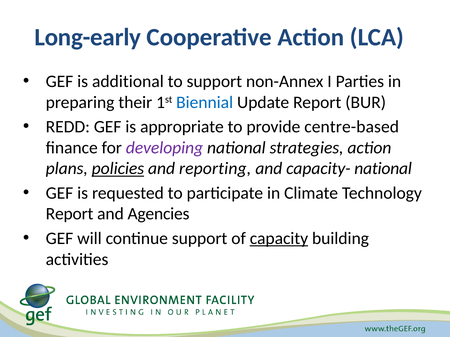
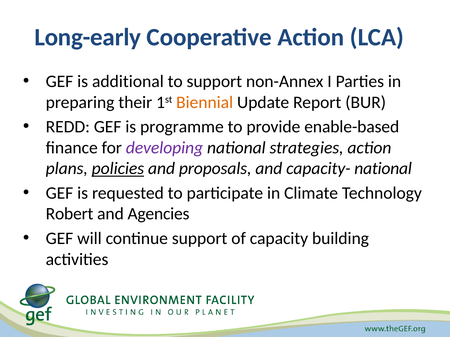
Biennial colour: blue -> orange
appropriate: appropriate -> programme
centre-based: centre-based -> enable-based
reporting: reporting -> proposals
Report at (70, 214): Report -> Robert
capacity underline: present -> none
